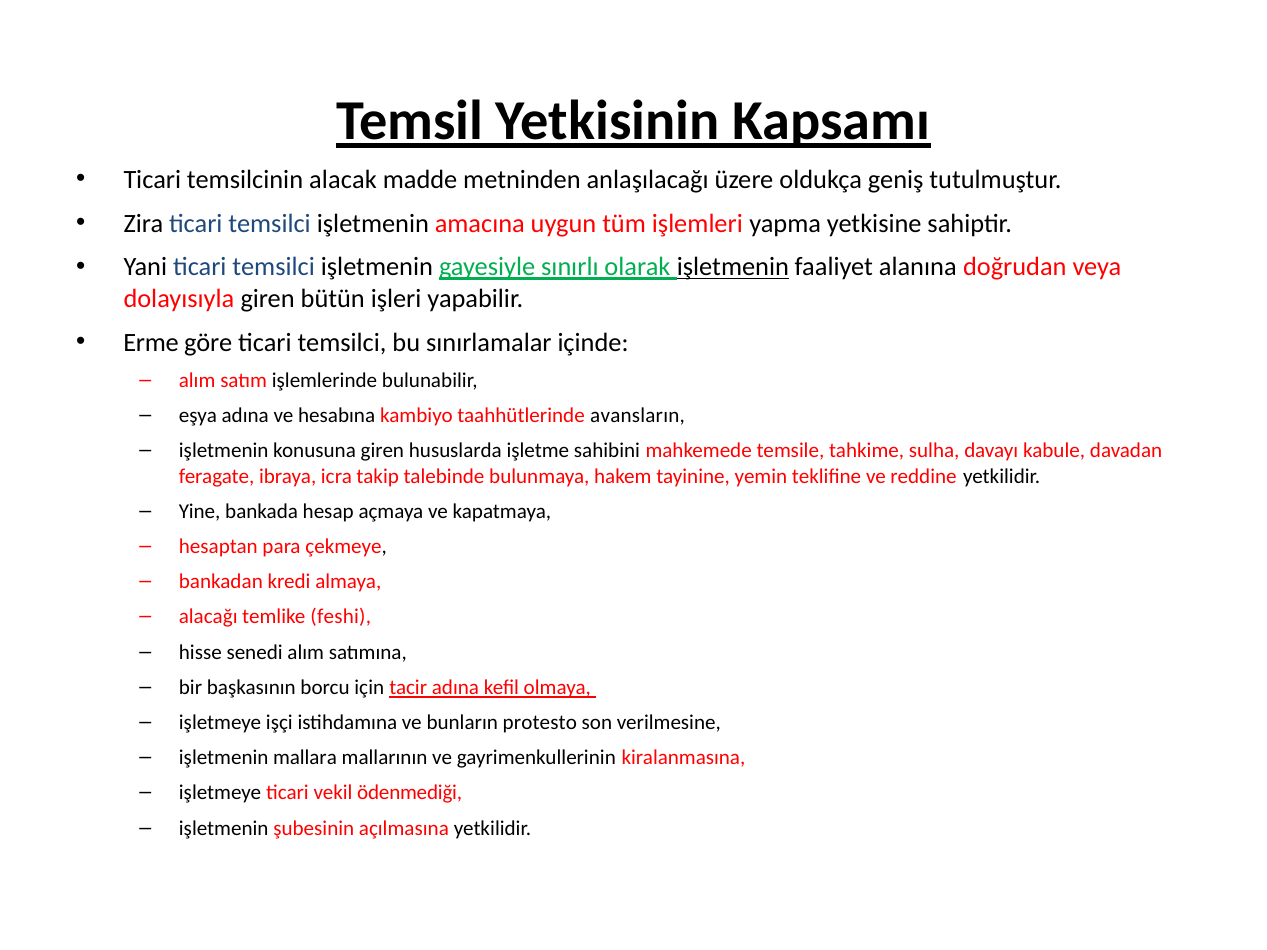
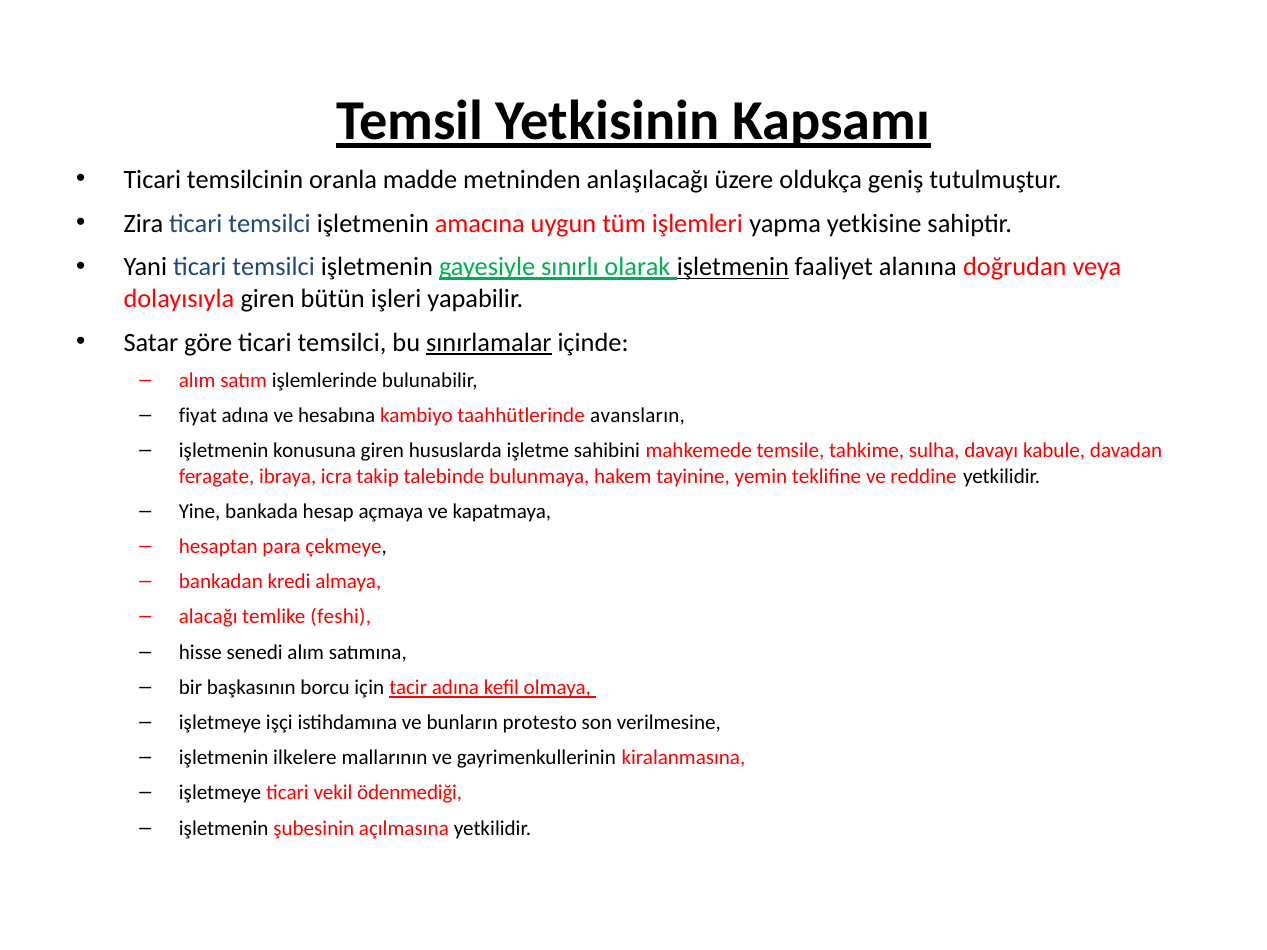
alacak: alacak -> oranla
Erme: Erme -> Satar
sınırlamalar underline: none -> present
eşya: eşya -> fiyat
mallara: mallara -> ilkelere
